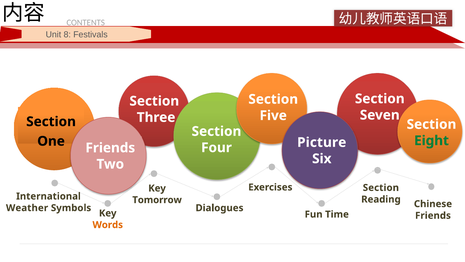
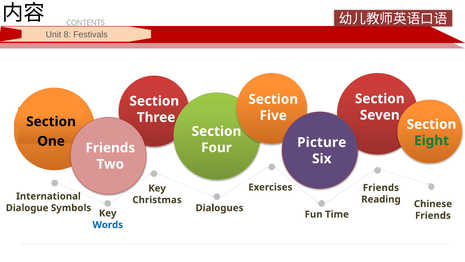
Section at (381, 187): Section -> Friends
Tomorrow: Tomorrow -> Christmas
Weather: Weather -> Dialogue
Words colour: orange -> blue
